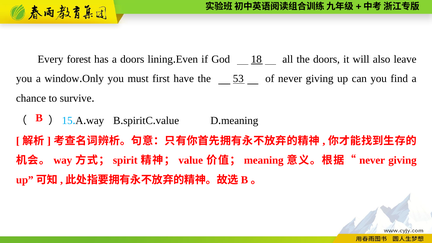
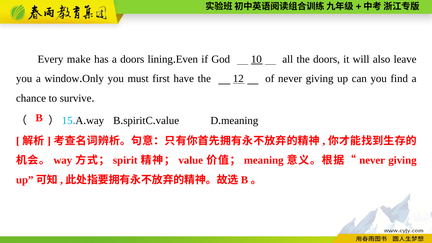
forest: forest -> make
18: 18 -> 10
53: 53 -> 12
